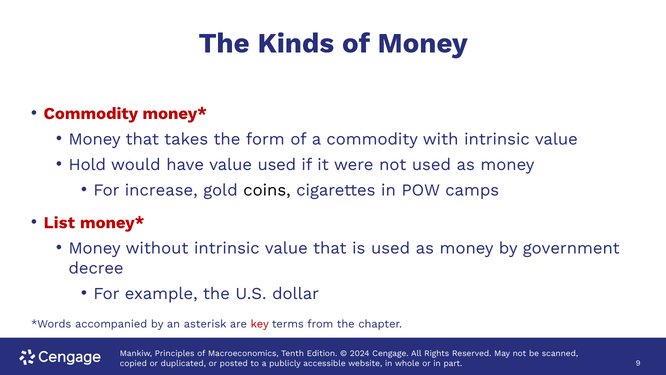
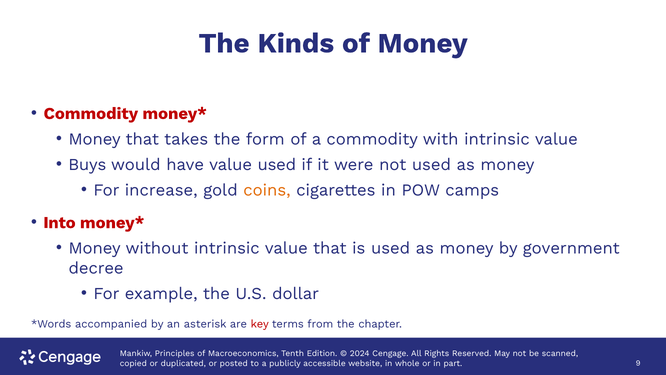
Hold: Hold -> Buys
coins colour: black -> orange
List: List -> Into
